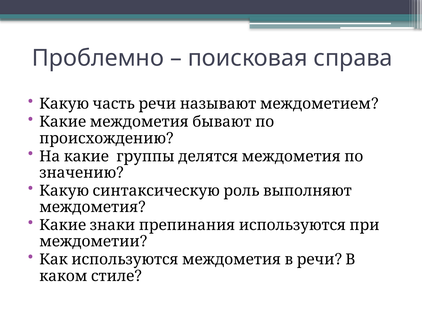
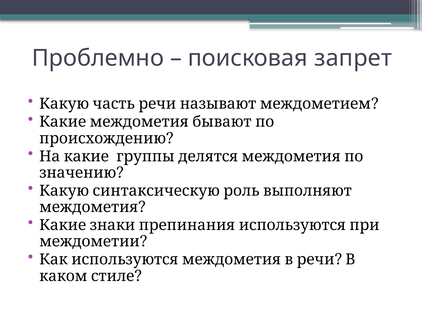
справа: справа -> запрет
